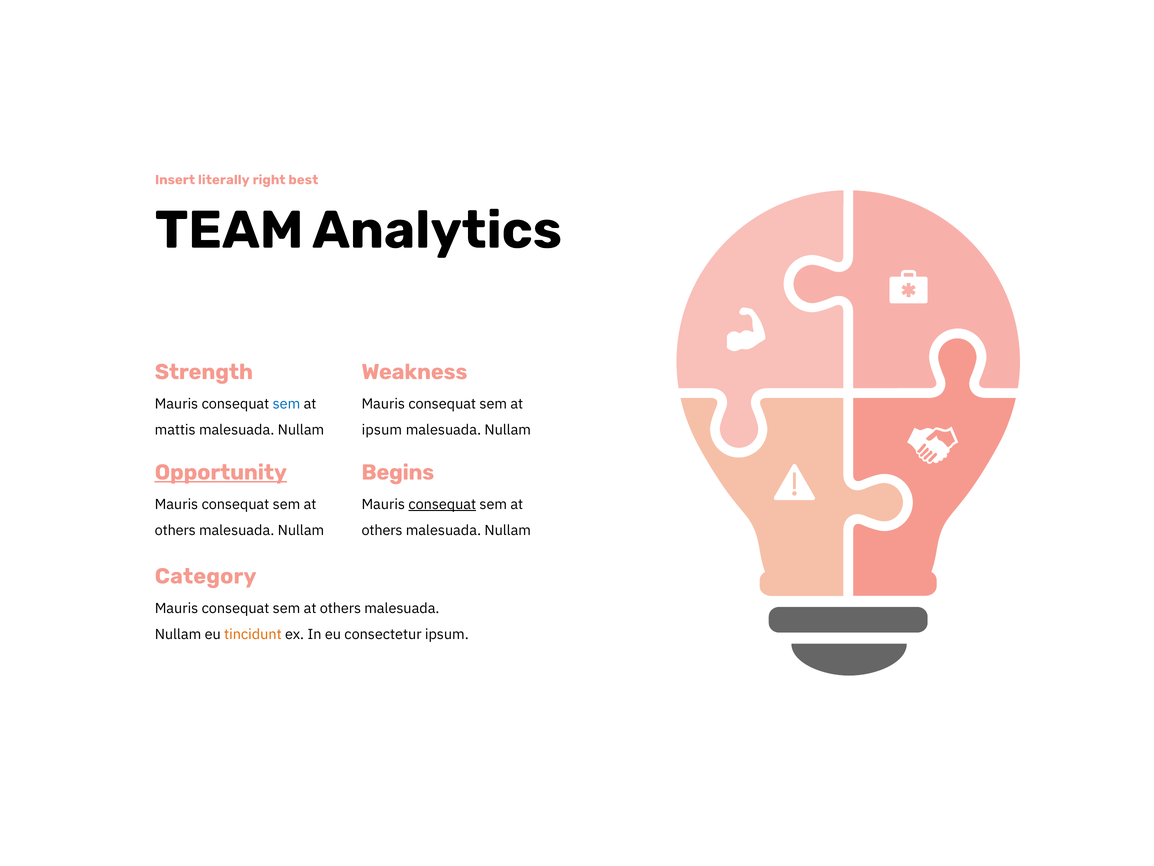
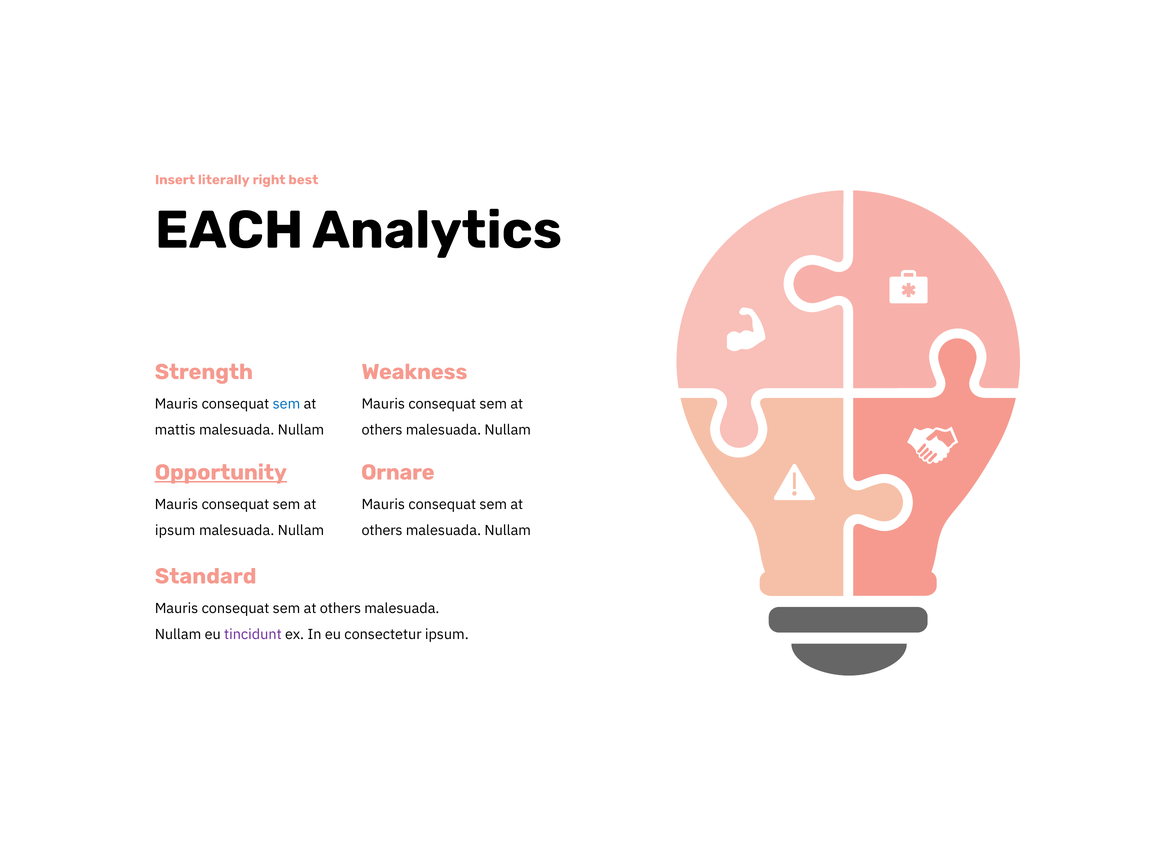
TEAM: TEAM -> EACH
ipsum at (382, 430): ipsum -> others
Begins: Begins -> Ornare
consequat at (442, 504) underline: present -> none
others at (175, 530): others -> ipsum
Category: Category -> Standard
tincidunt colour: orange -> purple
